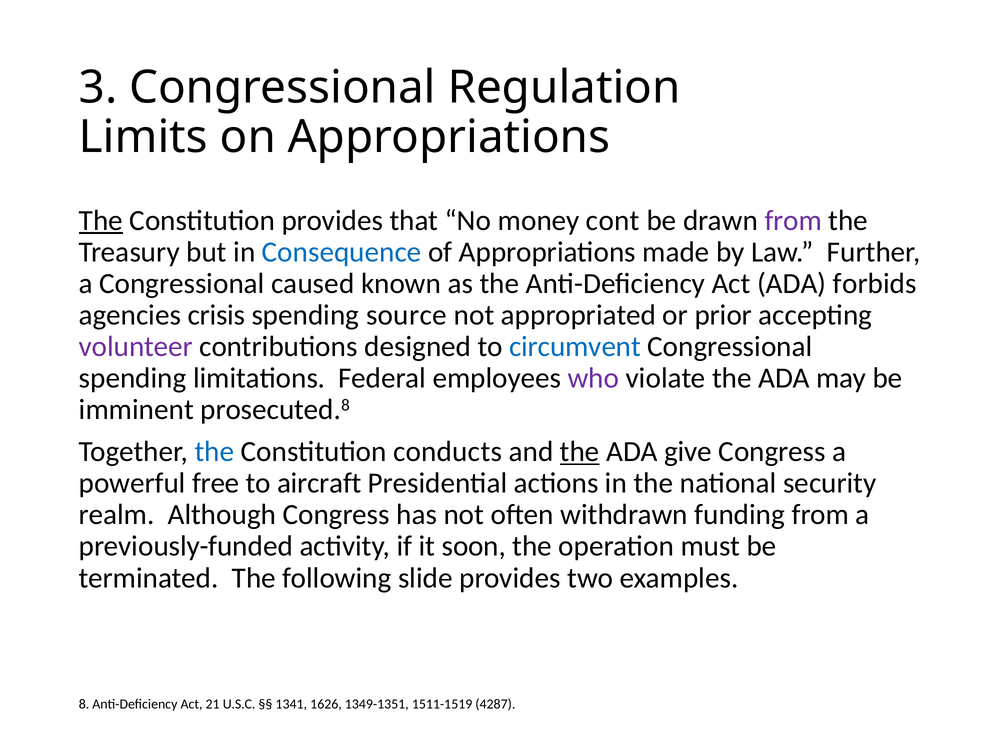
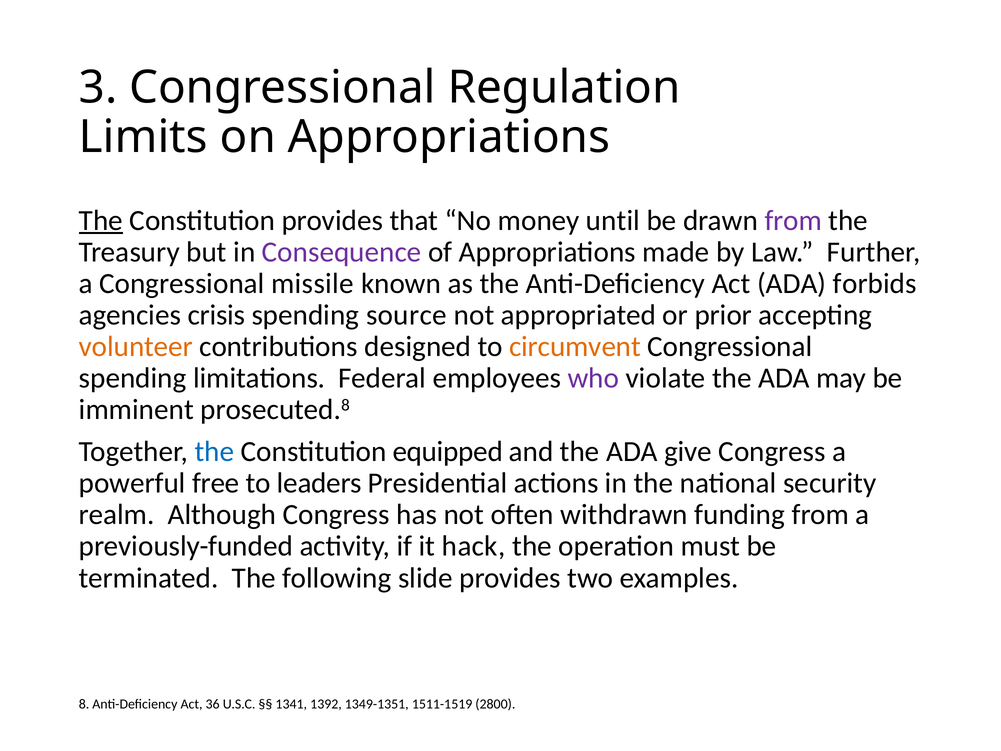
cont: cont -> until
Consequence colour: blue -> purple
caused: caused -> missile
volunteer colour: purple -> orange
circumvent colour: blue -> orange
conducts: conducts -> equipped
the at (580, 452) underline: present -> none
aircraft: aircraft -> leaders
soon: soon -> hack
21: 21 -> 36
1626: 1626 -> 1392
4287: 4287 -> 2800
